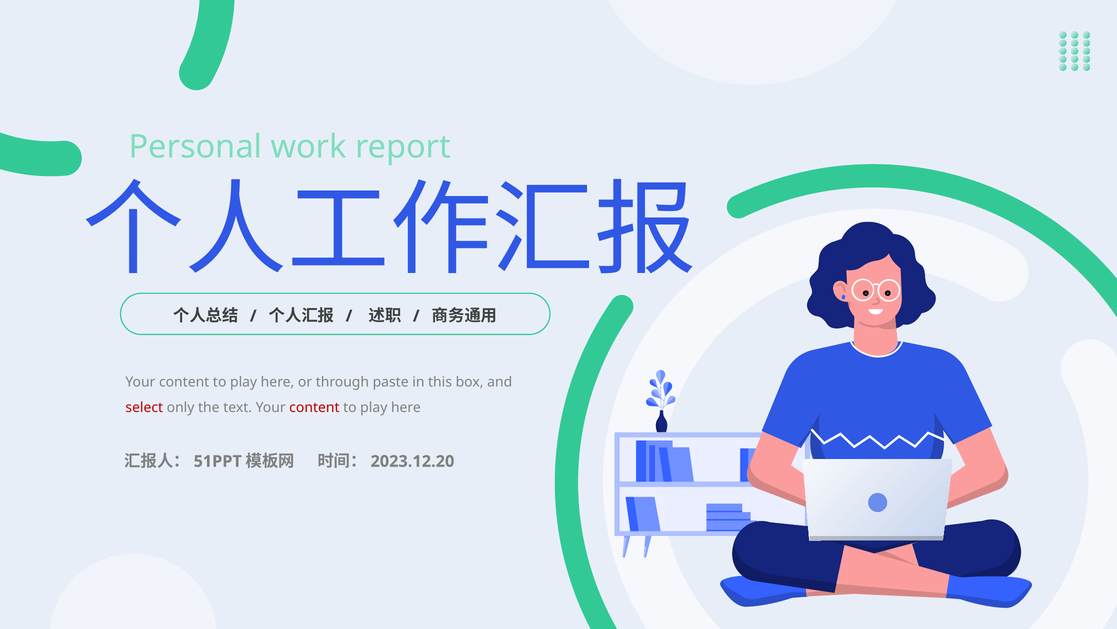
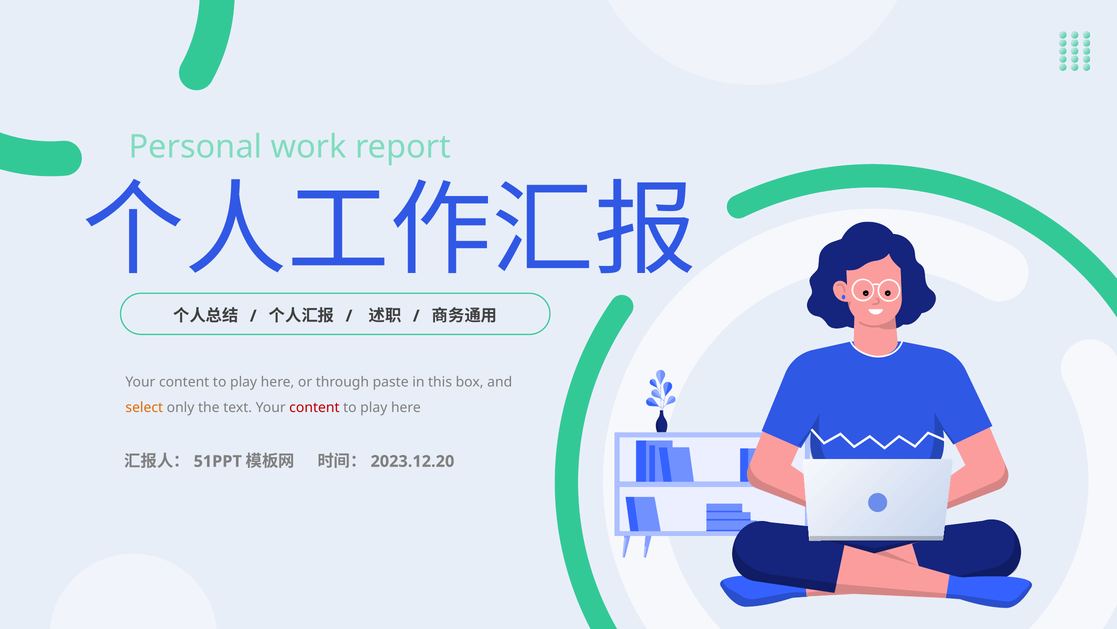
select colour: red -> orange
